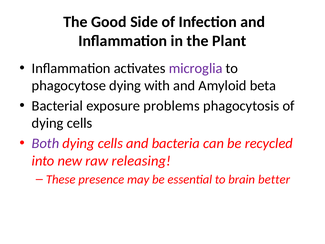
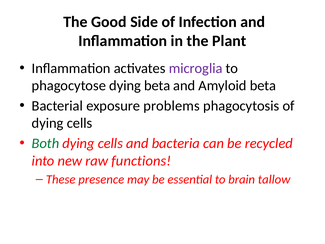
dying with: with -> beta
Both colour: purple -> green
releasing: releasing -> functions
better: better -> tallow
